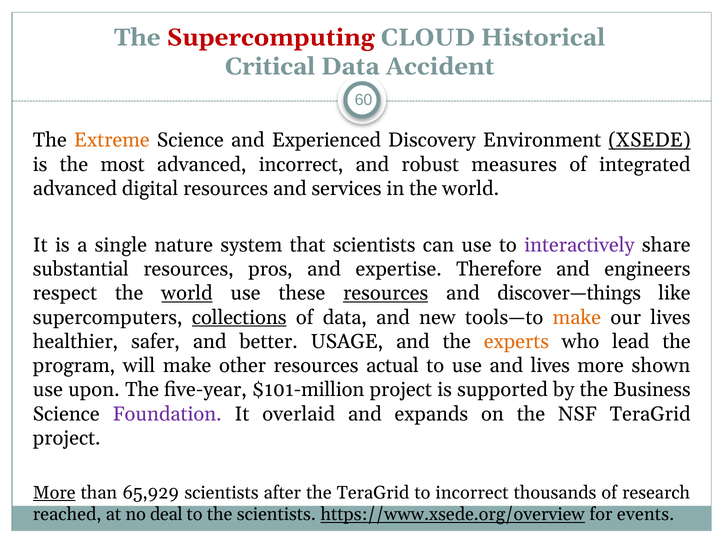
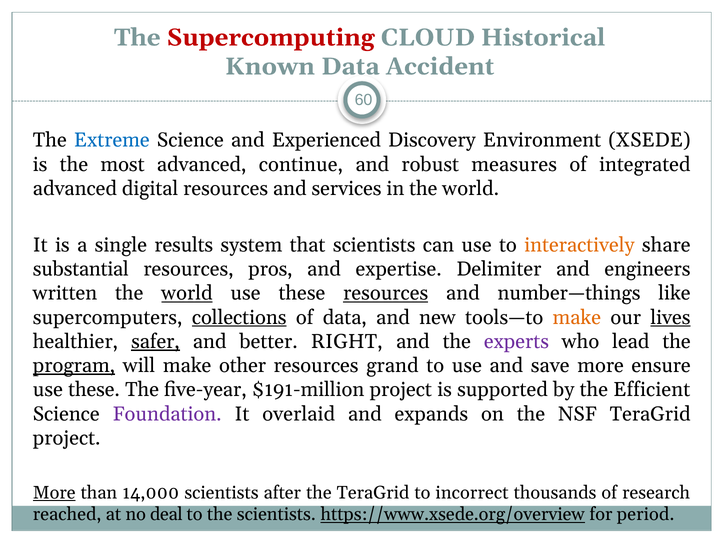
Critical: Critical -> Known
Extreme colour: orange -> blue
XSEDE underline: present -> none
advanced incorrect: incorrect -> continue
nature: nature -> results
interactively colour: purple -> orange
Therefore: Therefore -> Delimiter
respect: respect -> written
discover—things: discover—things -> number—things
lives at (670, 317) underline: none -> present
safer underline: none -> present
USAGE: USAGE -> RIGHT
experts colour: orange -> purple
program underline: none -> present
actual: actual -> grand
and lives: lives -> save
shown: shown -> ensure
upon at (94, 390): upon -> these
$101-million: $101-million -> $191-million
Business: Business -> Efficient
65,929: 65,929 -> 14,000
events: events -> period
